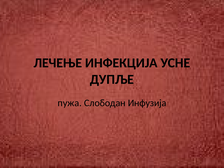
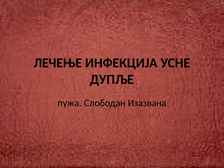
Инфузија: Инфузија -> Изазвана
